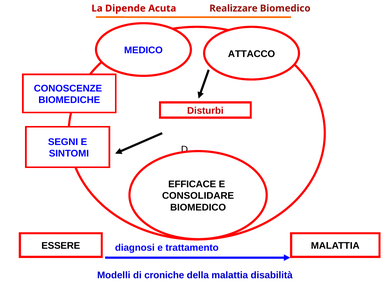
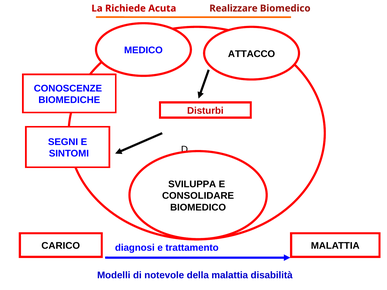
Dipende: Dipende -> Richiede
EFFICACE: EFFICACE -> SVILUPPA
ESSERE: ESSERE -> CARICO
croniche: croniche -> notevole
